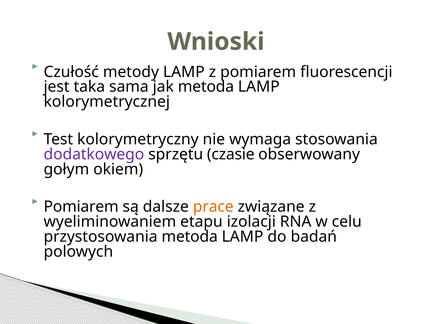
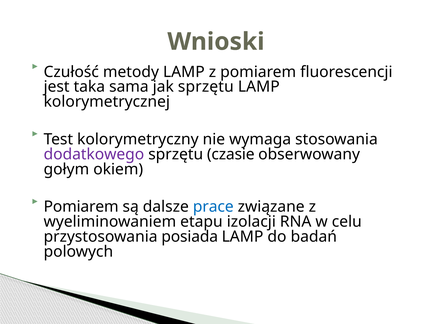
jak metoda: metoda -> sprzętu
prace colour: orange -> blue
przystosowania metoda: metoda -> posiada
